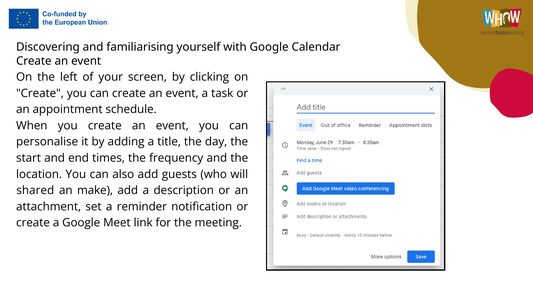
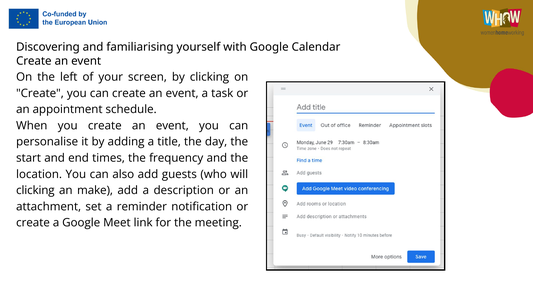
shared at (35, 190): shared -> clicking
